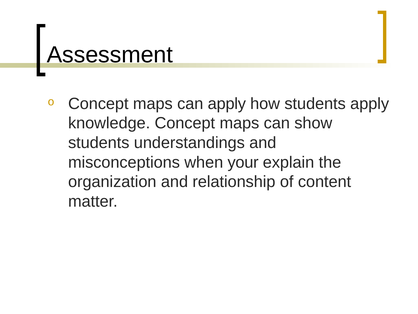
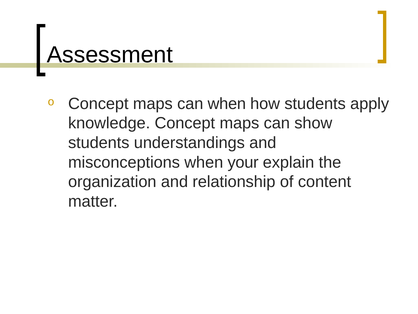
can apply: apply -> when
